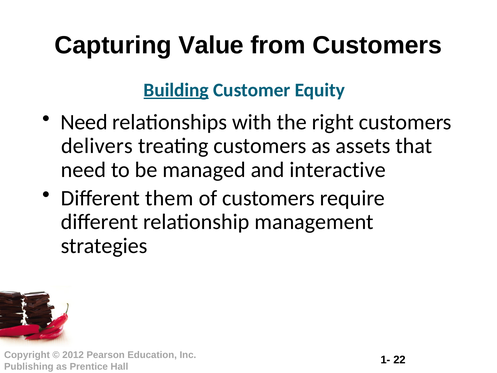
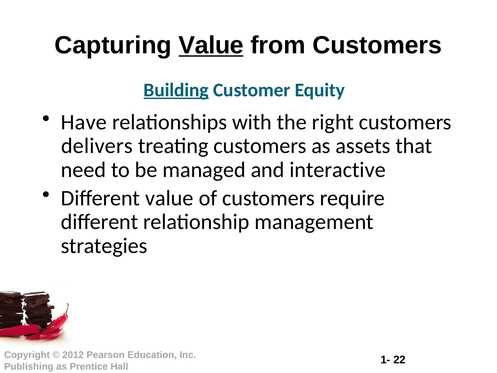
Value at (211, 45) underline: none -> present
Need at (84, 122): Need -> Have
Different them: them -> value
